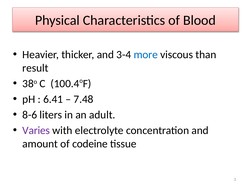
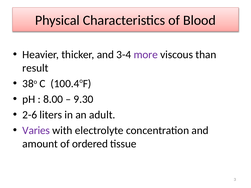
more colour: blue -> purple
6.41: 6.41 -> 8.00
7.48: 7.48 -> 9.30
8-6: 8-6 -> 2-6
codeine: codeine -> ordered
